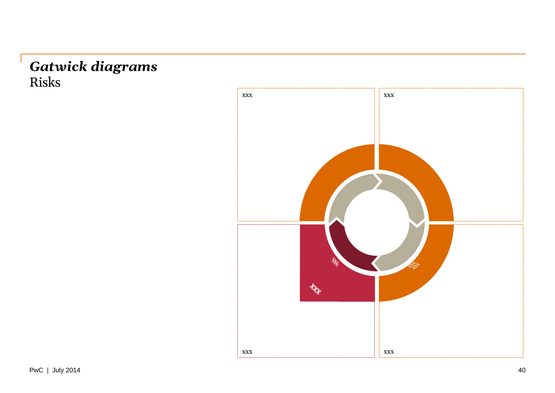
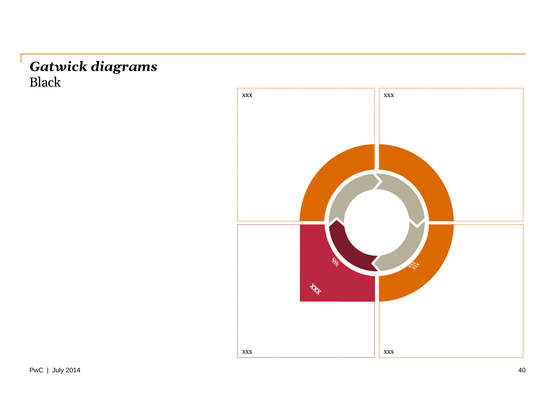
Risks: Risks -> Black
